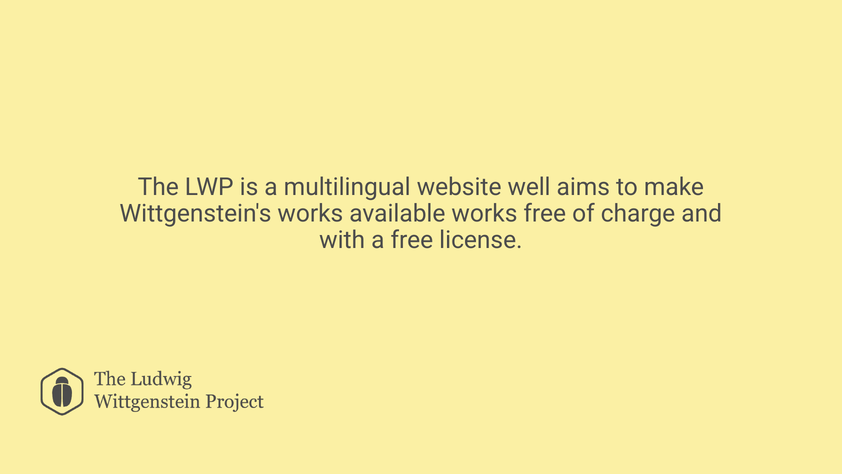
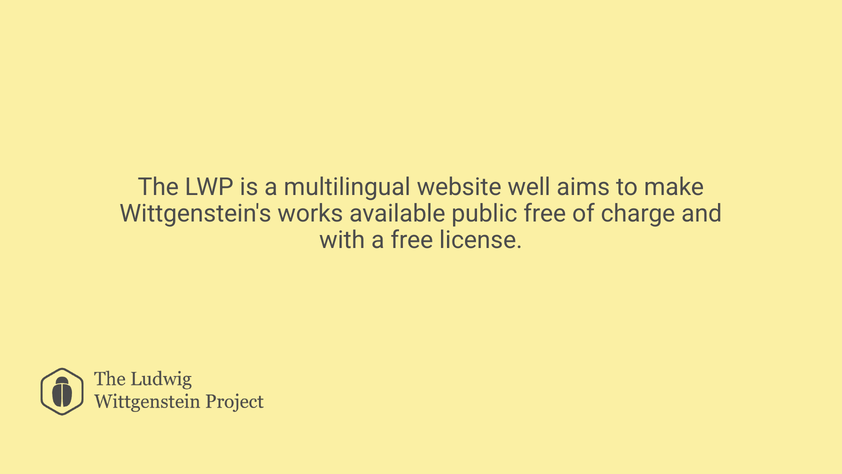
available works: works -> public
